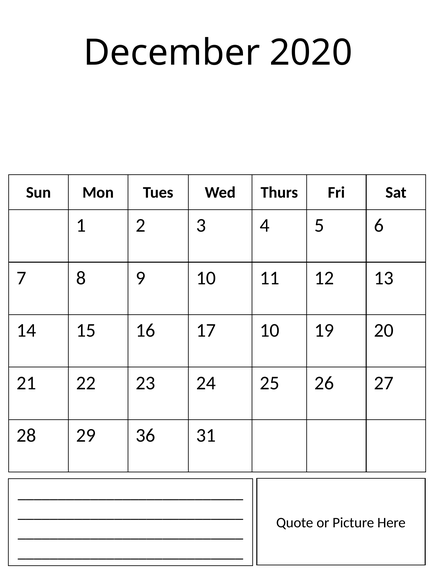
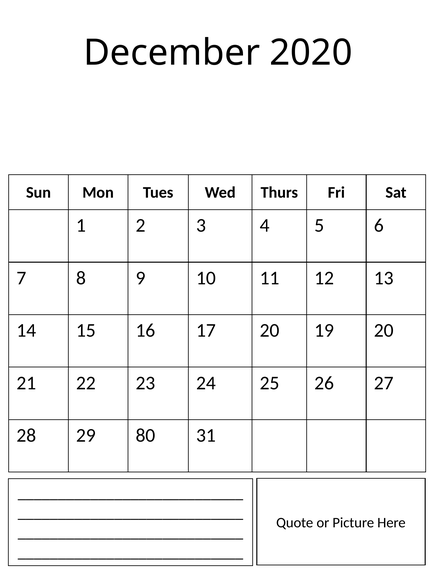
17 10: 10 -> 20
36: 36 -> 80
